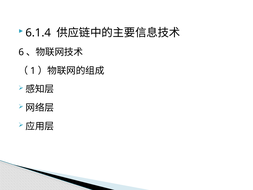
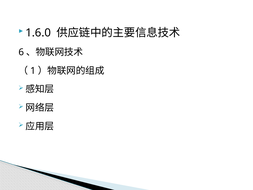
6.1.4: 6.1.4 -> 1.6.0
